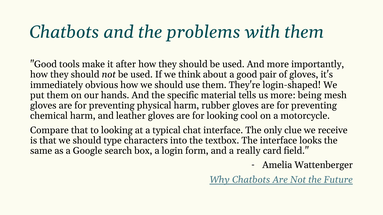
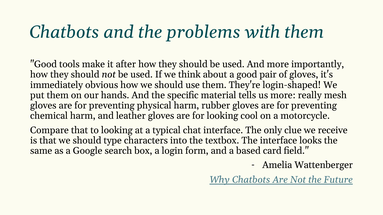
being: being -> really
really: really -> based
